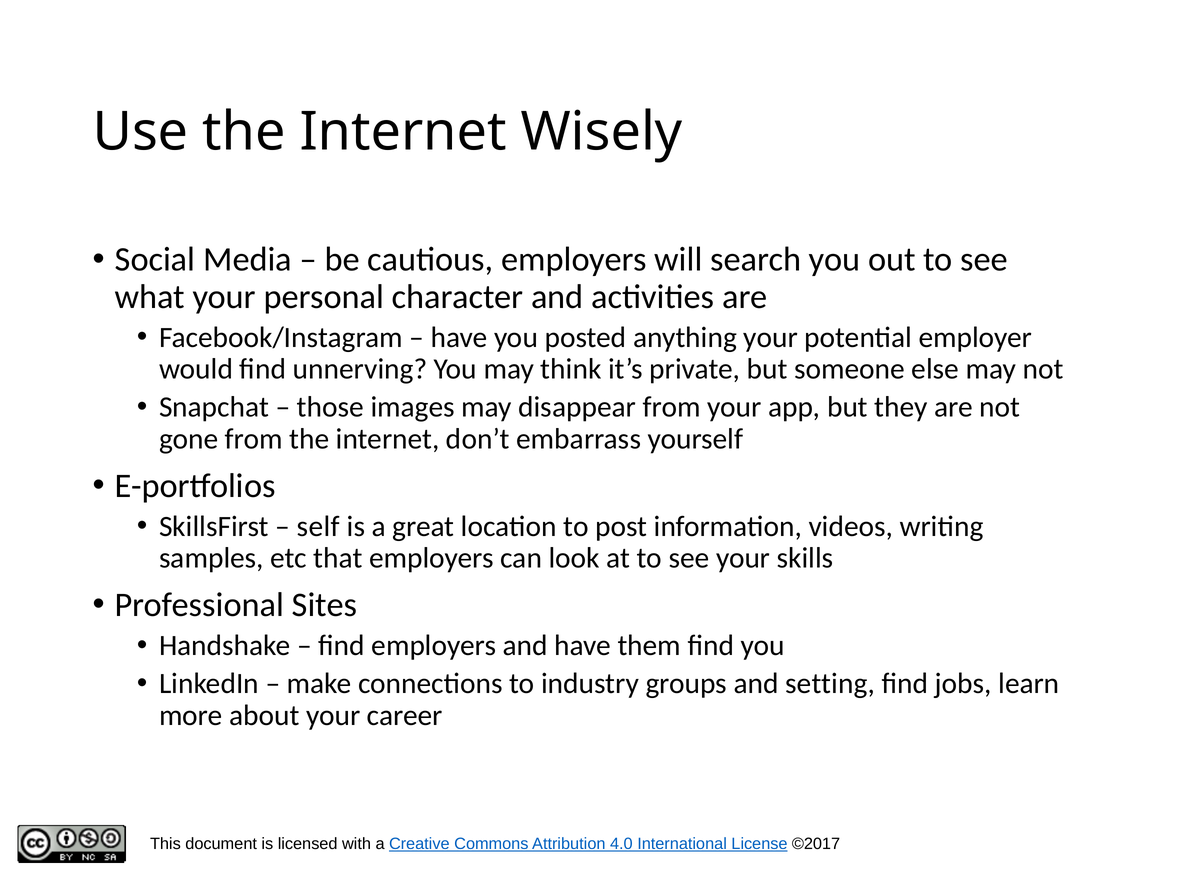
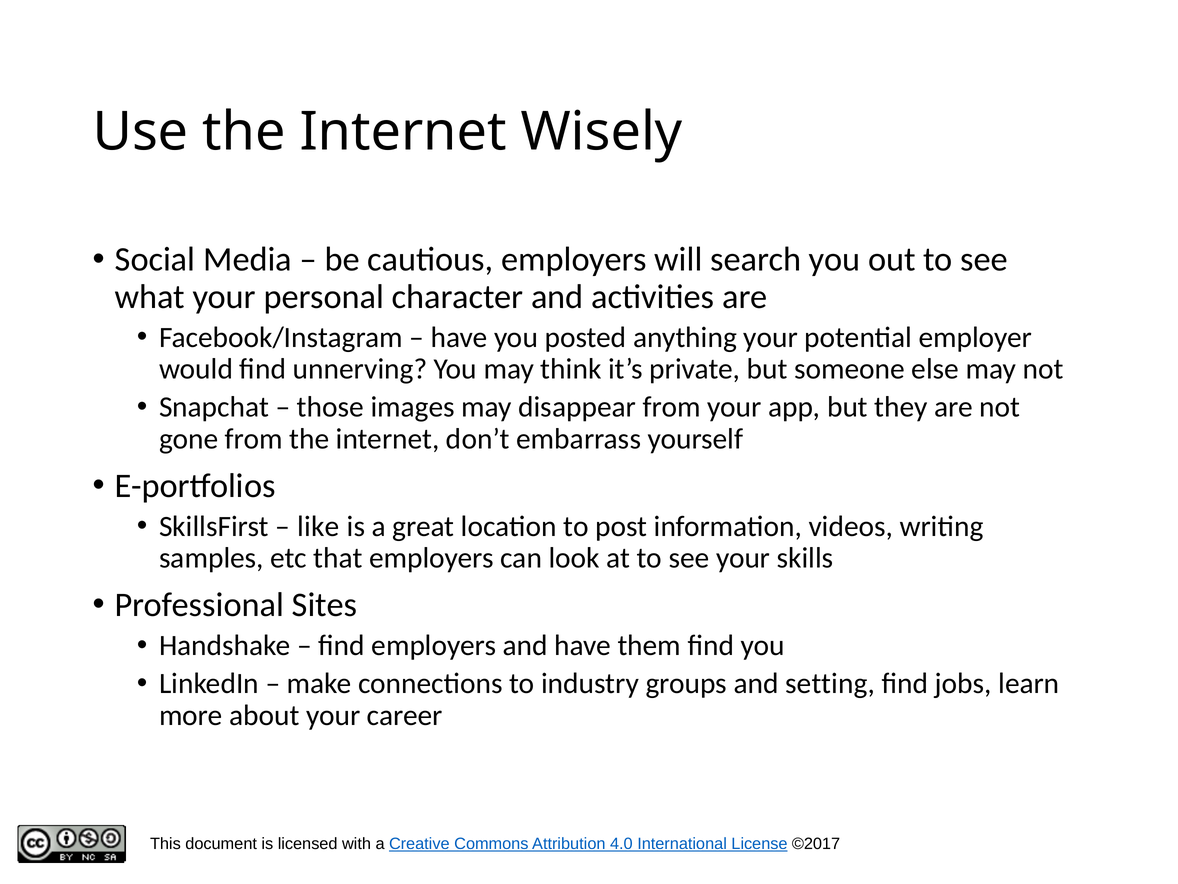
self: self -> like
